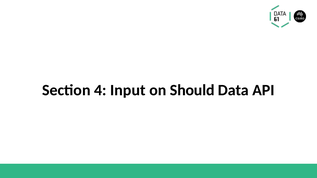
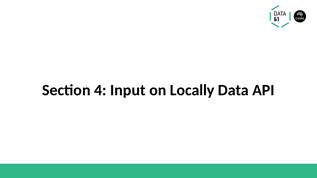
Should: Should -> Locally
